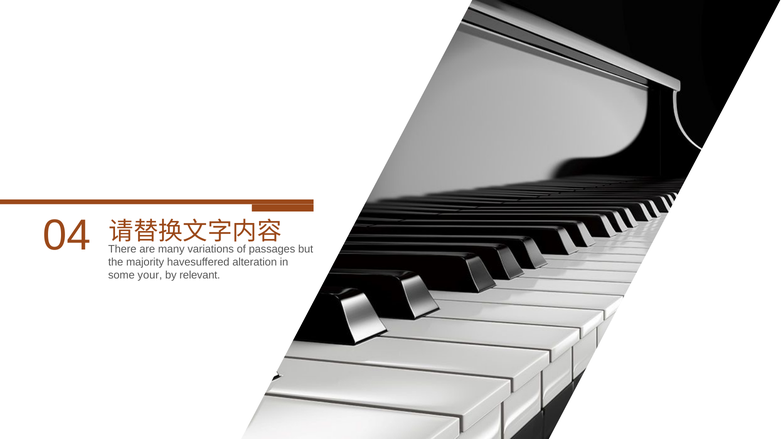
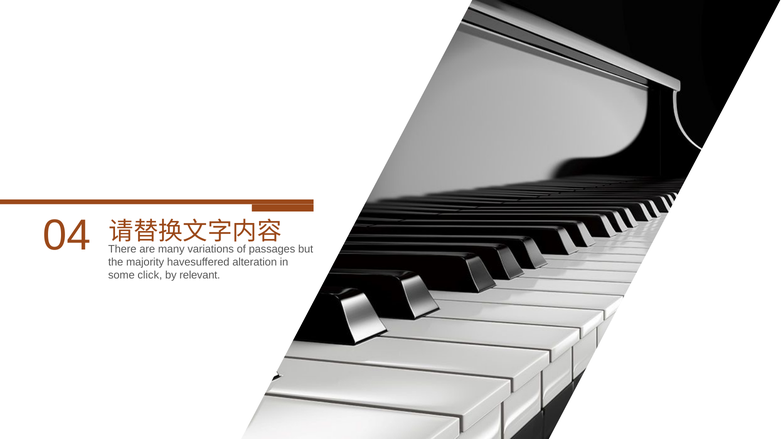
your: your -> click
